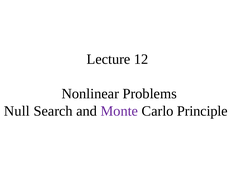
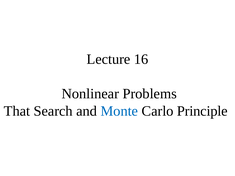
12: 12 -> 16
Null: Null -> That
Monte colour: purple -> blue
